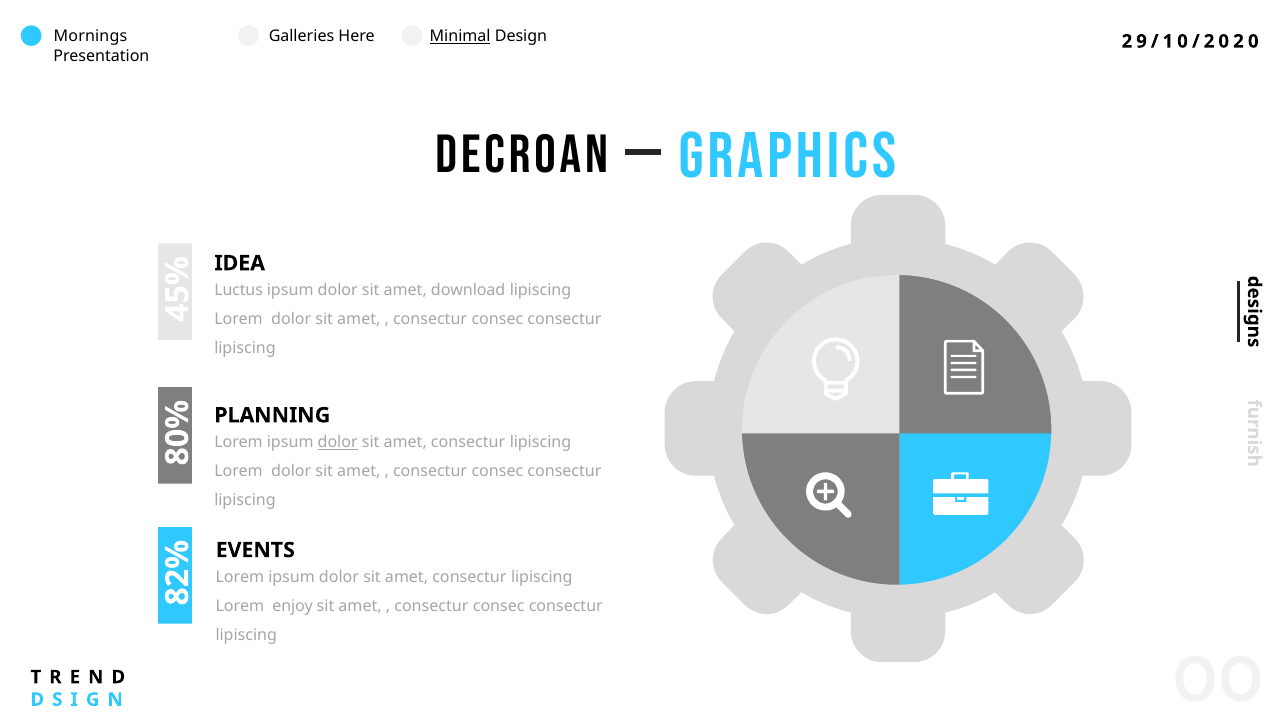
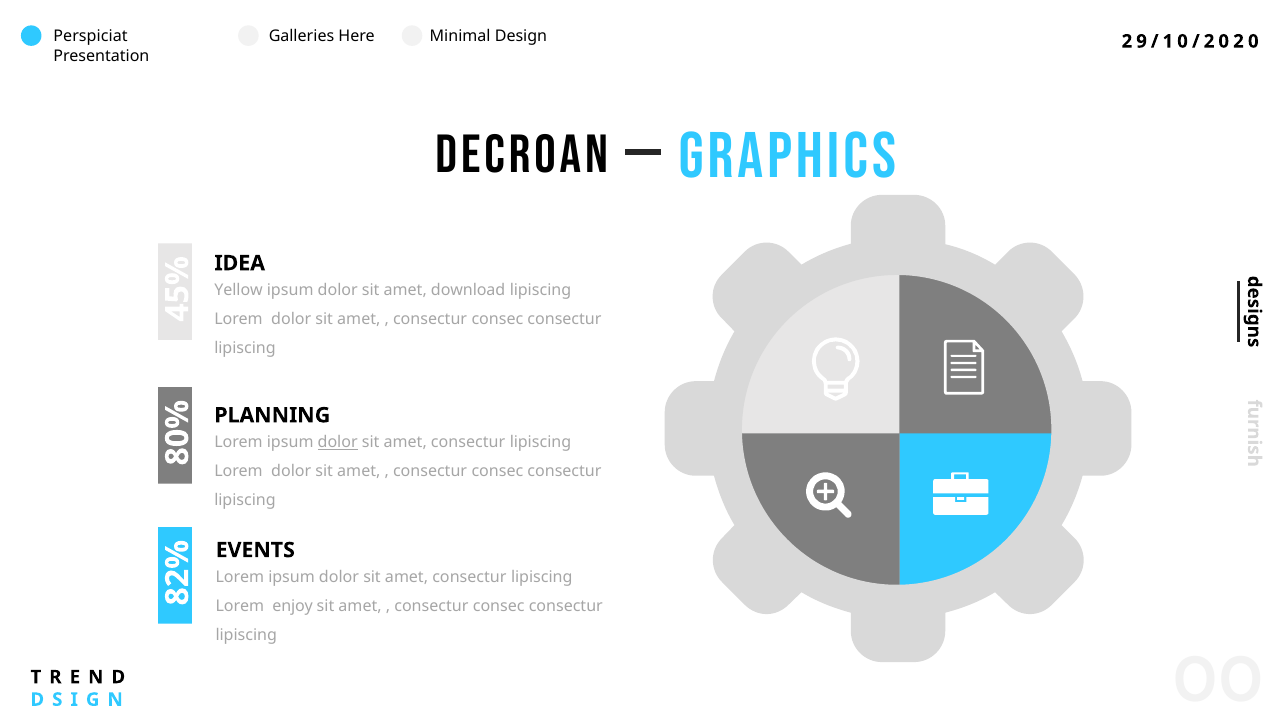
Mornings: Mornings -> Perspiciat
Minimal underline: present -> none
Luctus: Luctus -> Yellow
